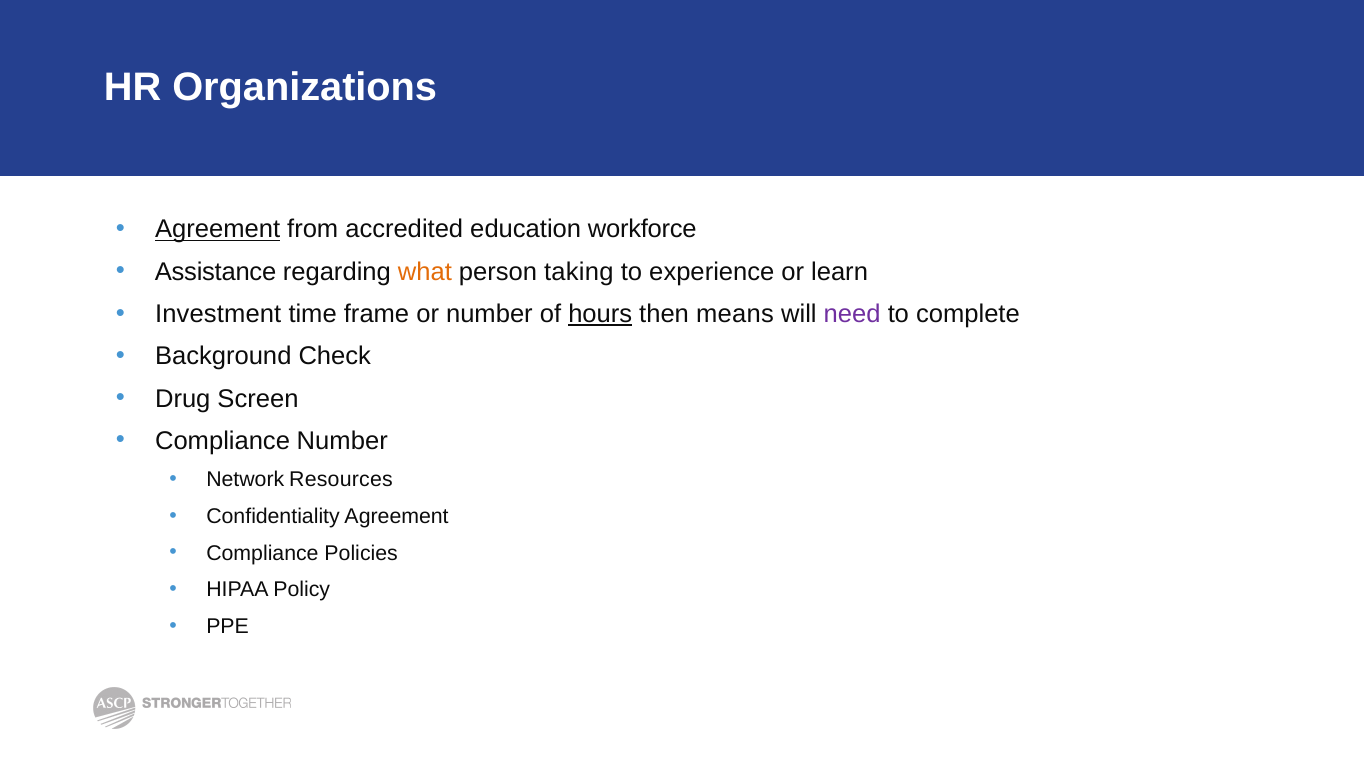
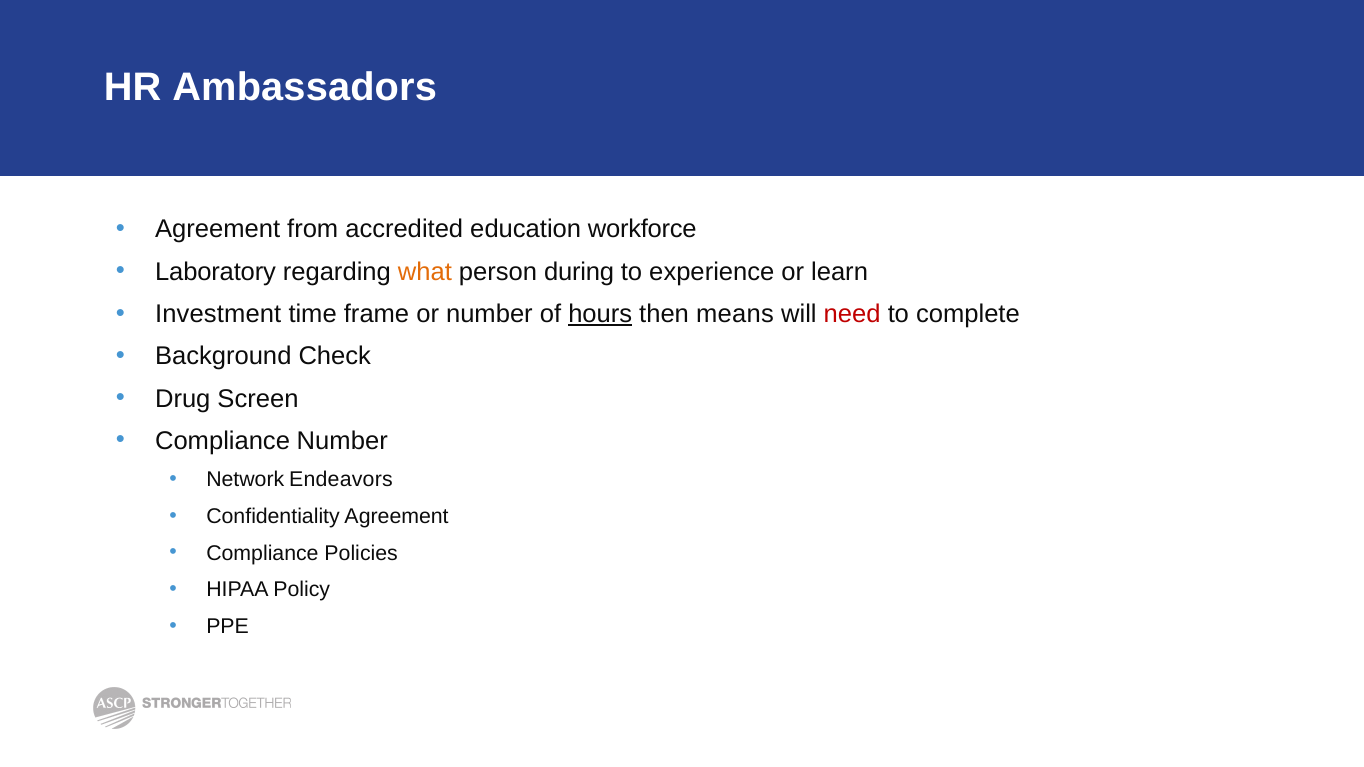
Organizations: Organizations -> Ambassadors
Agreement at (218, 230) underline: present -> none
Assistance: Assistance -> Laboratory
taking: taking -> during
need colour: purple -> red
Resources: Resources -> Endeavors
